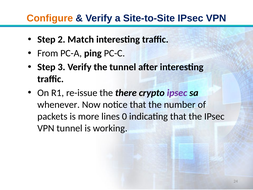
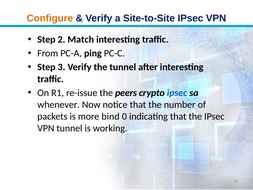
there: there -> peers
ipsec at (177, 93) colour: purple -> blue
lines: lines -> bind
